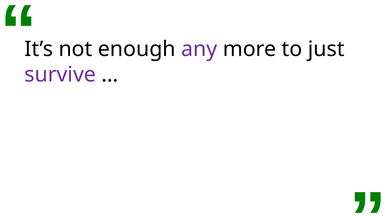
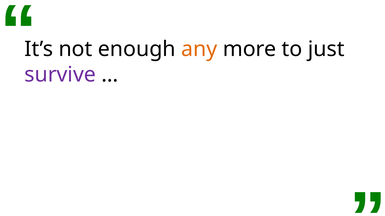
any colour: purple -> orange
